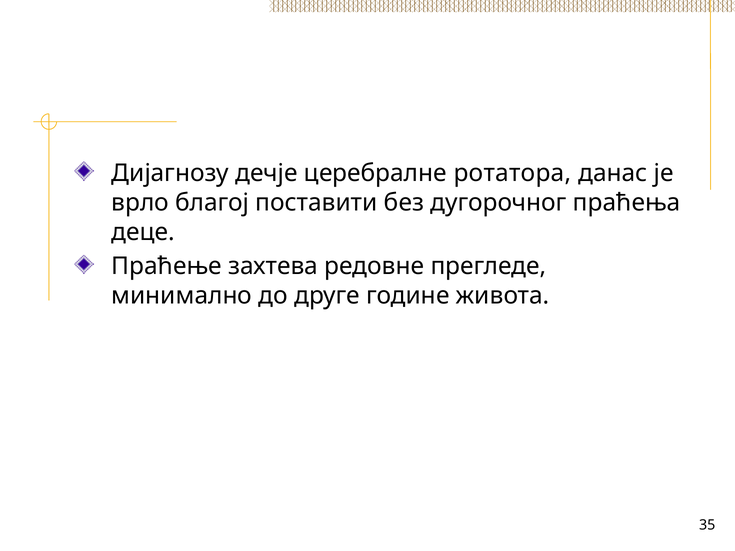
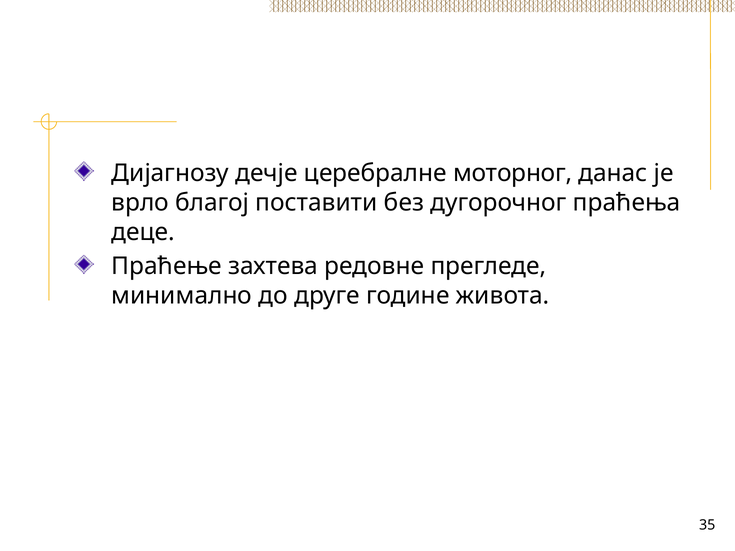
ротатора: ротатора -> моторног
